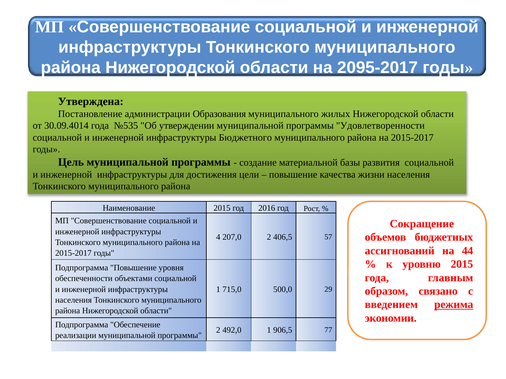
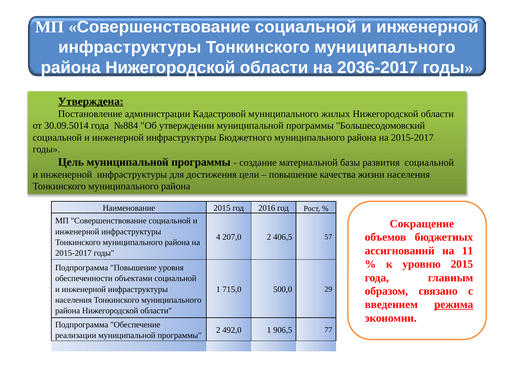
2095-2017: 2095-2017 -> 2036-2017
Утверждена underline: none -> present
Образования: Образования -> Кадастровой
30.09.4014: 30.09.4014 -> 30.09.5014
№535: №535 -> №884
Удовлетворенности: Удовлетворенности -> Большесодомовский
44: 44 -> 11
